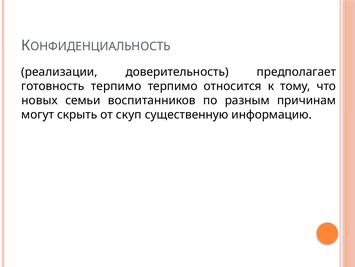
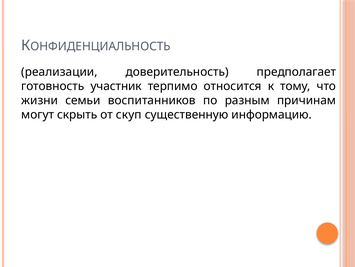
готовность терпимо: терпимо -> участник
новых: новых -> жизни
